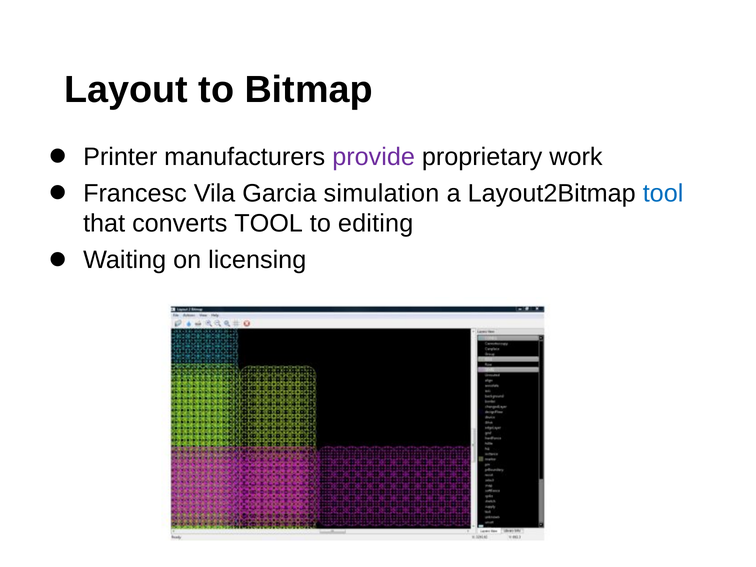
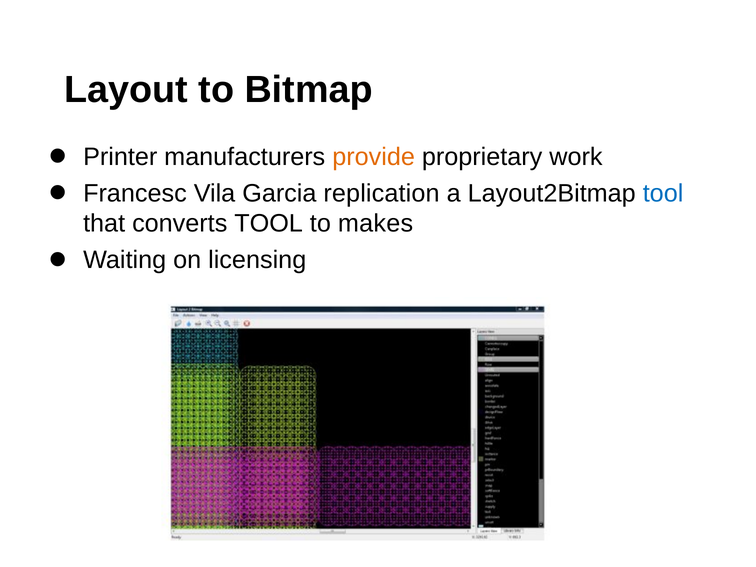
provide colour: purple -> orange
simulation: simulation -> replication
editing: editing -> makes
